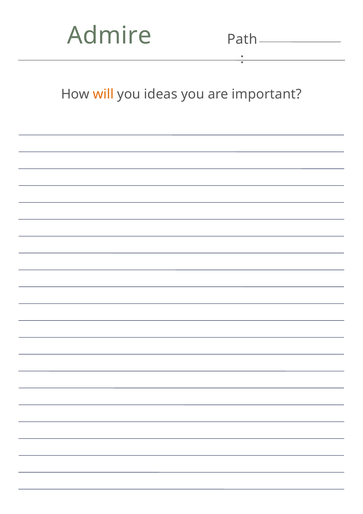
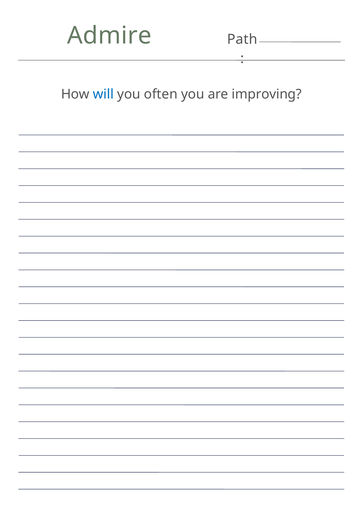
will colour: orange -> blue
ideas: ideas -> often
important: important -> improving
